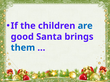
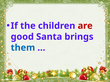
are colour: blue -> red
